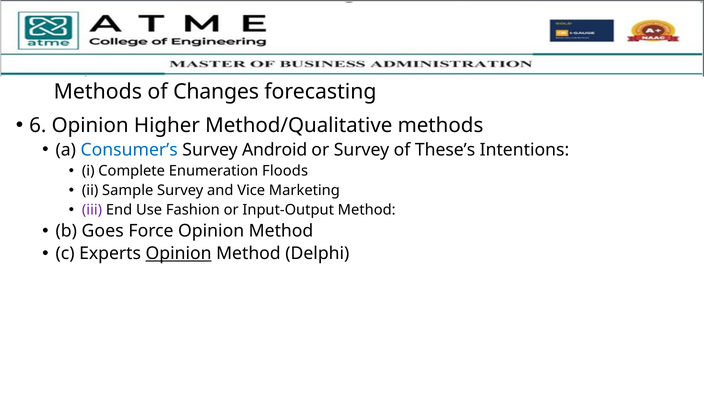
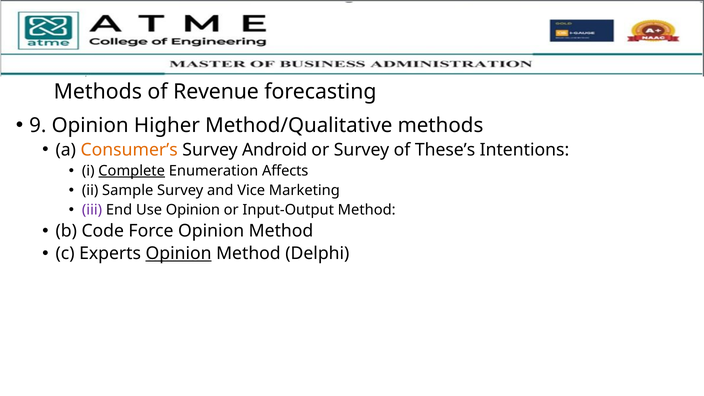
Changes: Changes -> Revenue
6: 6 -> 9
Consumer’s colour: blue -> orange
Complete underline: none -> present
Floods: Floods -> Affects
Use Fashion: Fashion -> Opinion
Goes: Goes -> Code
